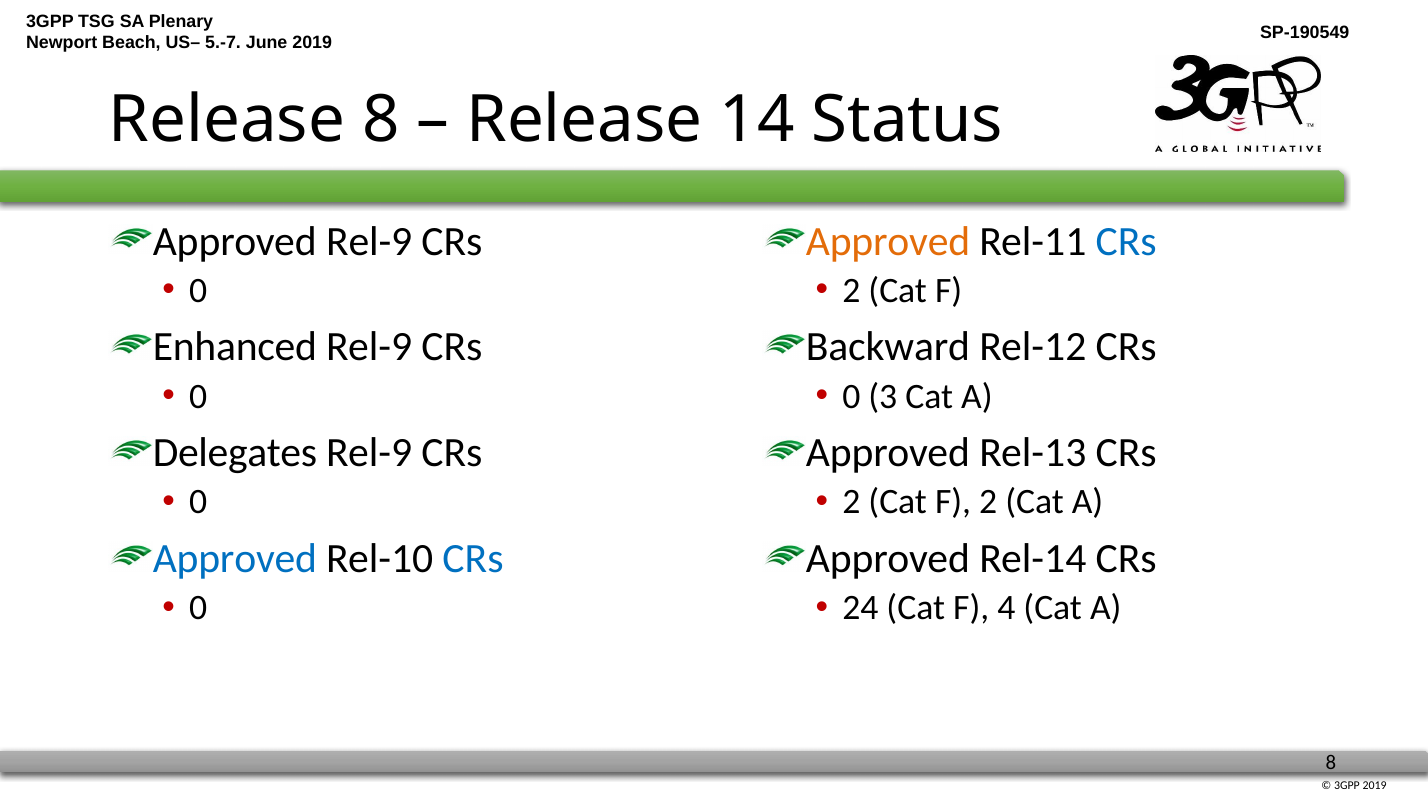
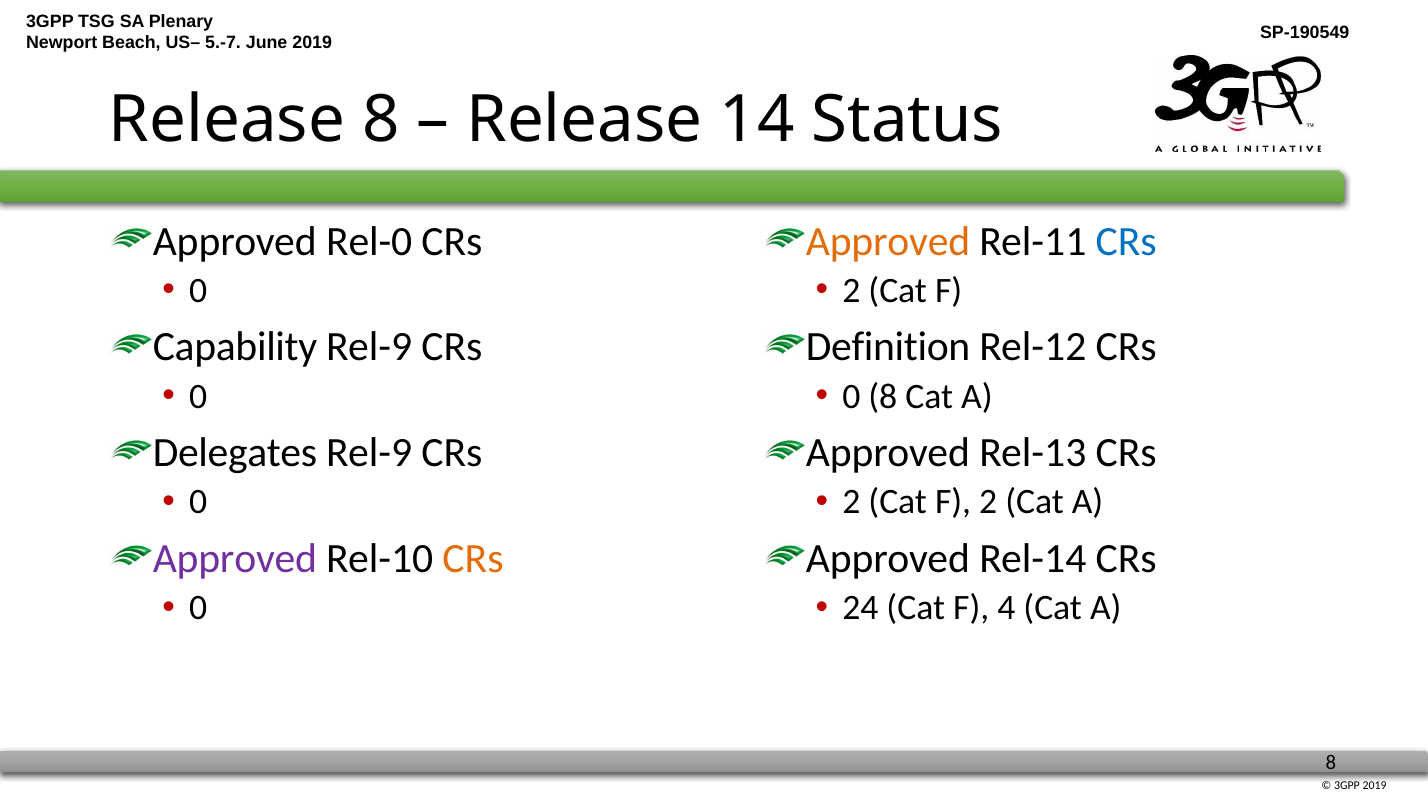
Approved Rel-9: Rel-9 -> Rel-0
Enhanced: Enhanced -> Capability
Backward: Backward -> Definition
0 3: 3 -> 8
Approved at (235, 559) colour: blue -> purple
CRs at (473, 559) colour: blue -> orange
